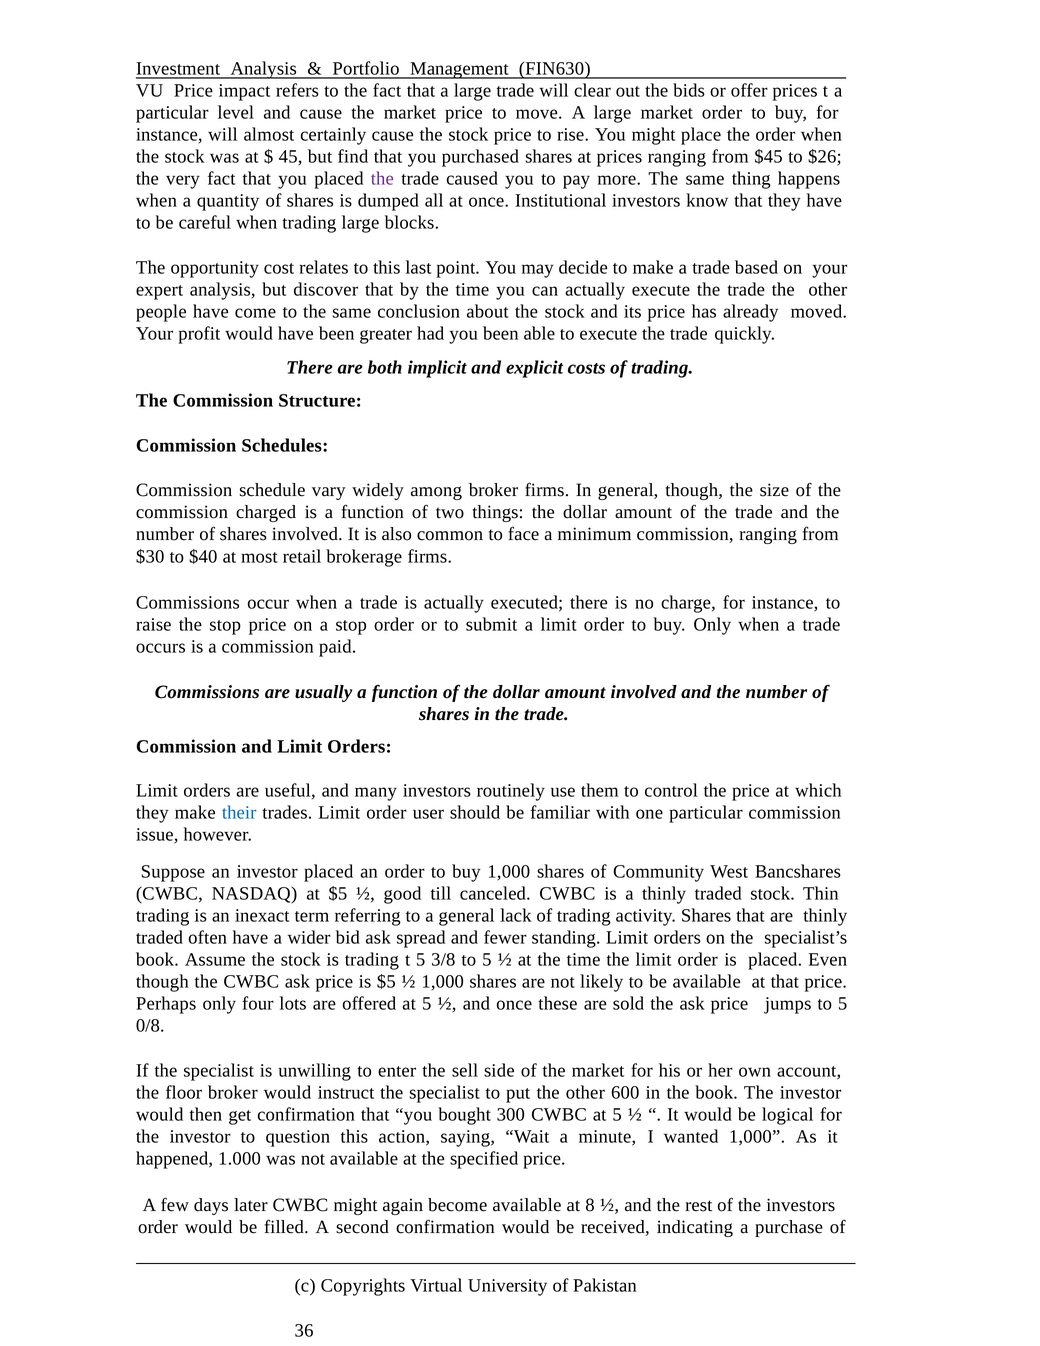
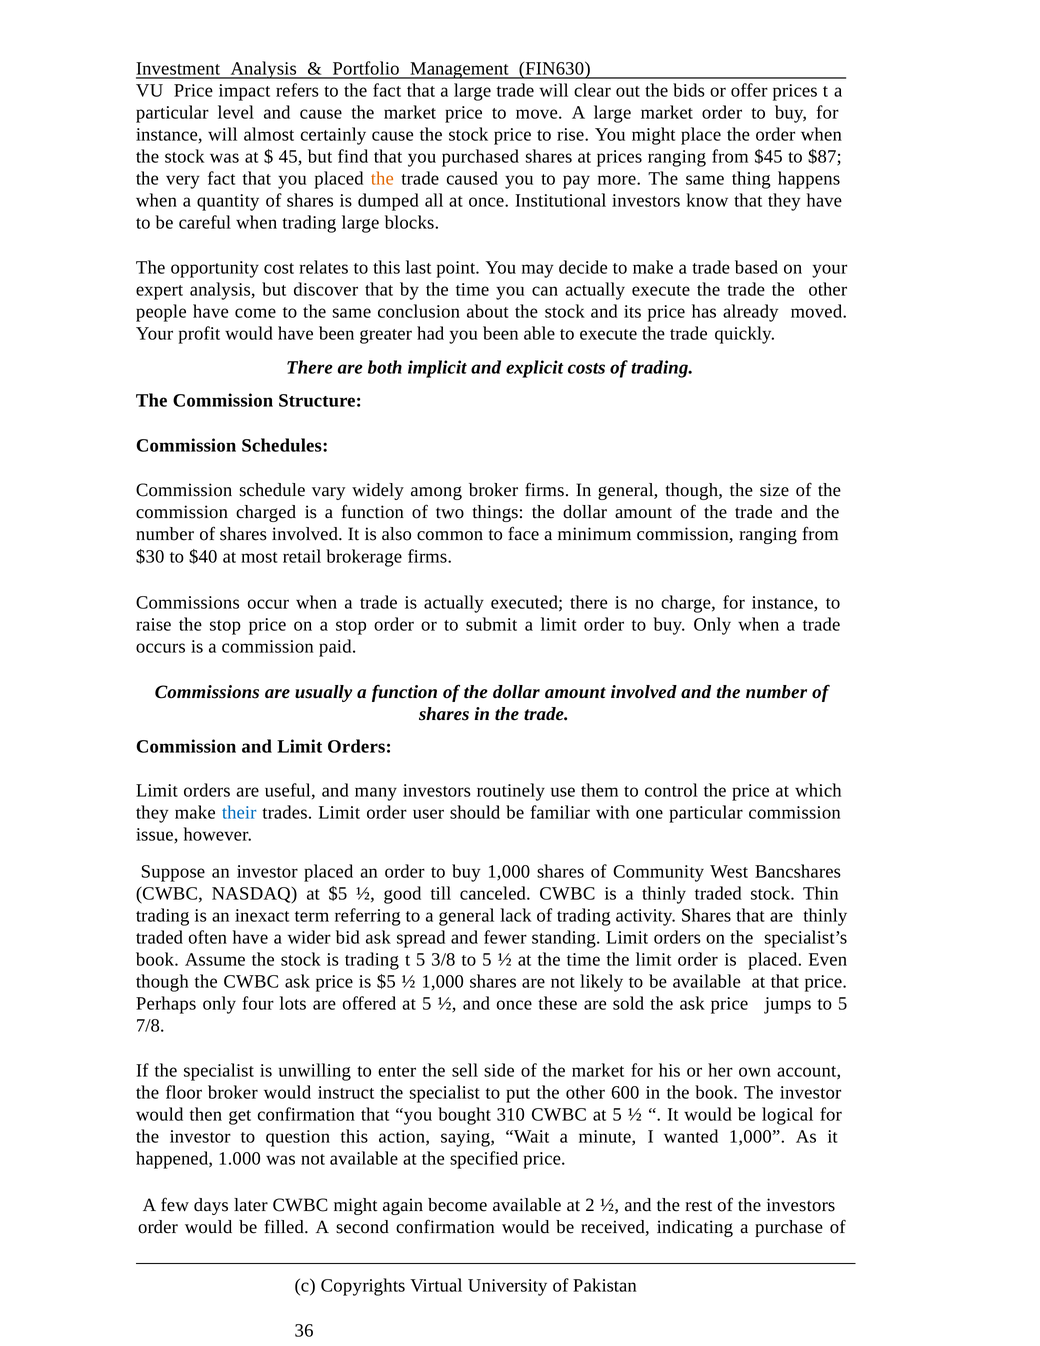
$26: $26 -> $87
the at (382, 179) colour: purple -> orange
0/8: 0/8 -> 7/8
300: 300 -> 310
8: 8 -> 2
